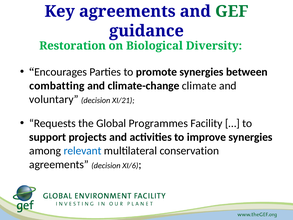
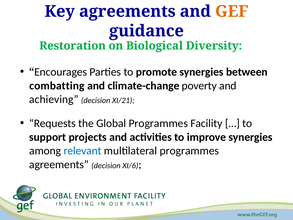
GEF colour: green -> orange
climate: climate -> poverty
voluntary: voluntary -> achieving
multilateral conservation: conservation -> programmes
